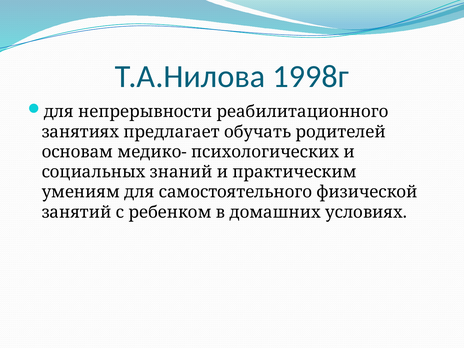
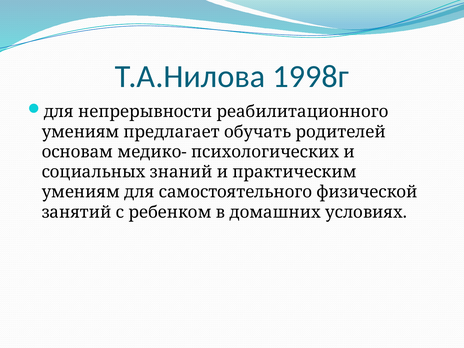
занятиях at (80, 132): занятиях -> умениям
